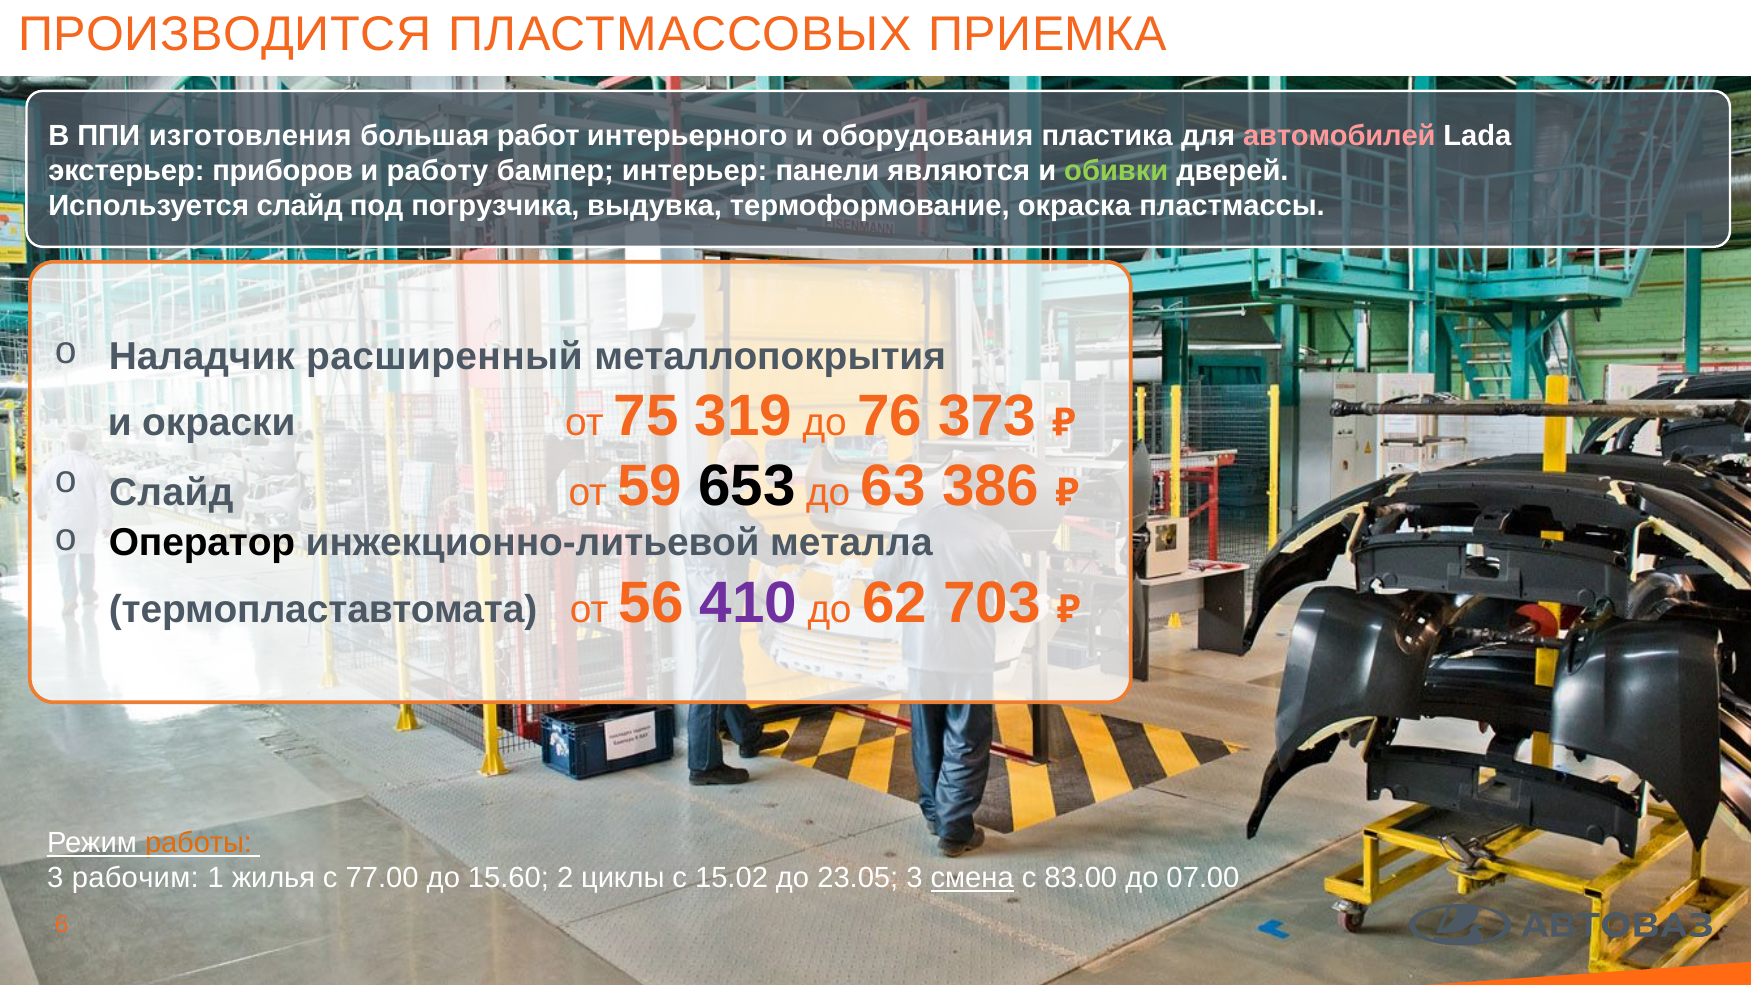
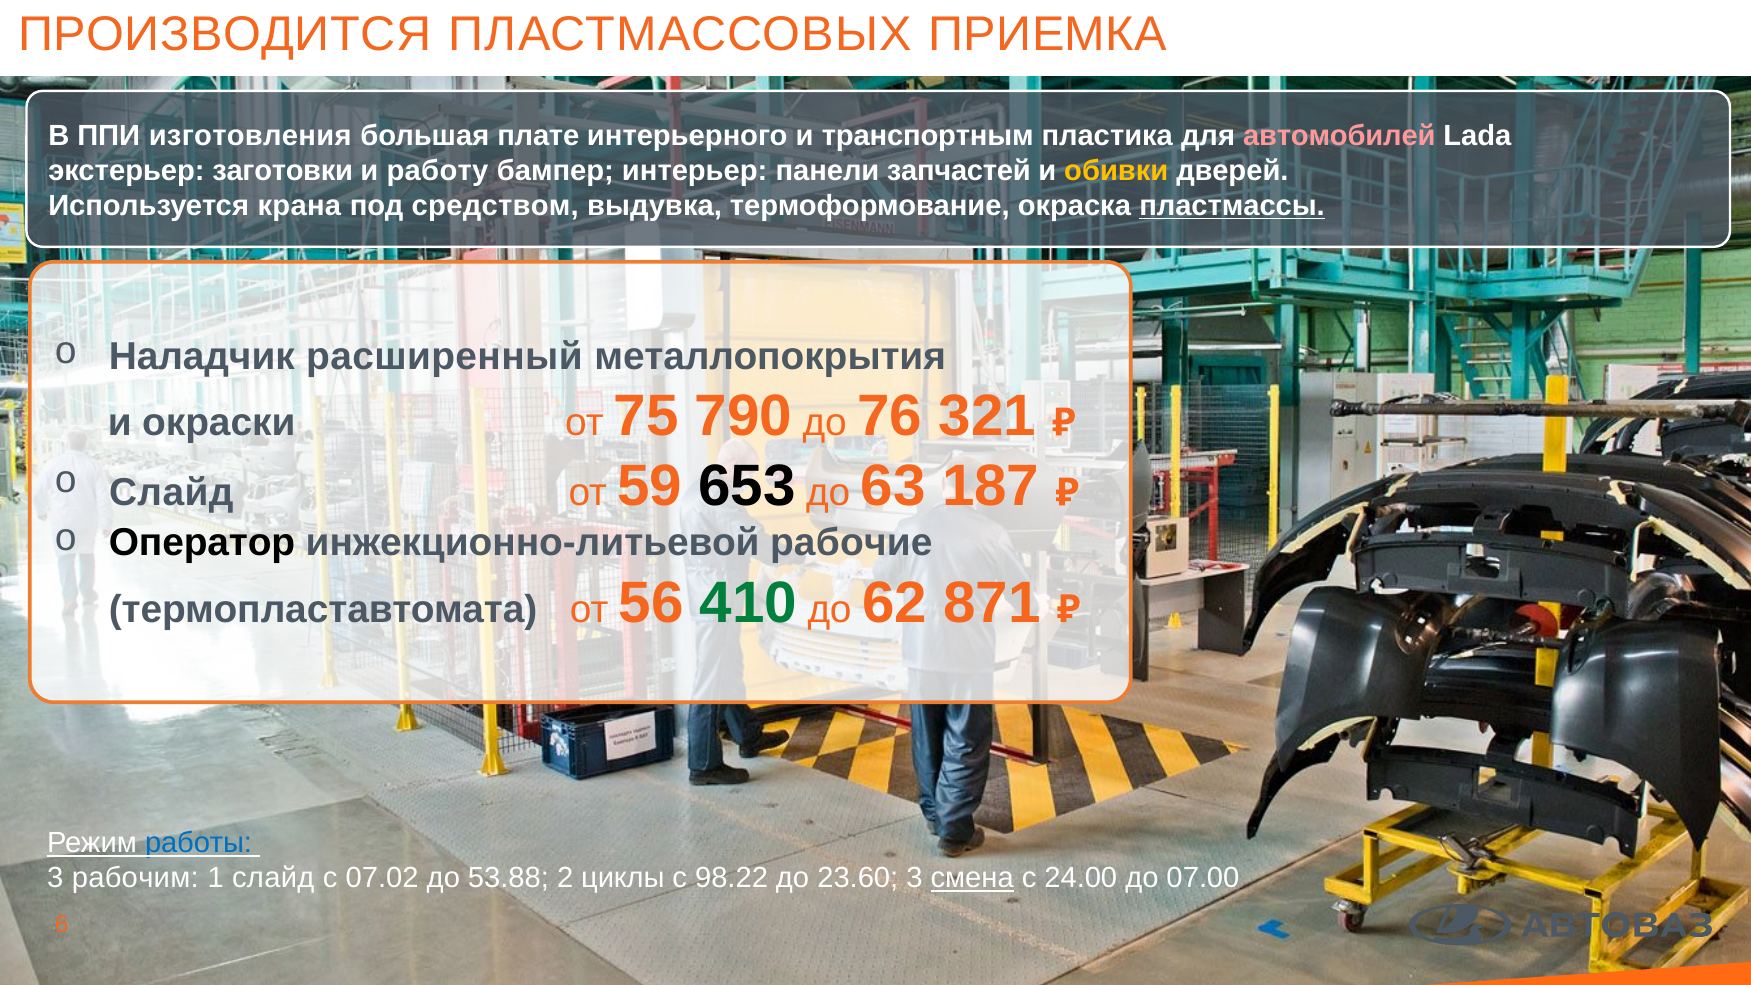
работ: работ -> плате
оборудования: оборудования -> транспортным
приборов: приборов -> заготовки
являются: являются -> запчастей
обивки colour: light green -> yellow
Используется слайд: слайд -> крана
погрузчика: погрузчика -> средством
пластмассы underline: none -> present
319: 319 -> 790
373: 373 -> 321
386: 386 -> 187
металла: металла -> рабочие
410 colour: purple -> green
703: 703 -> 871
работы colour: orange -> blue
1 жилья: жилья -> слайд
77.00: 77.00 -> 07.02
15.60: 15.60 -> 53.88
15.02: 15.02 -> 98.22
23.05: 23.05 -> 23.60
83.00: 83.00 -> 24.00
